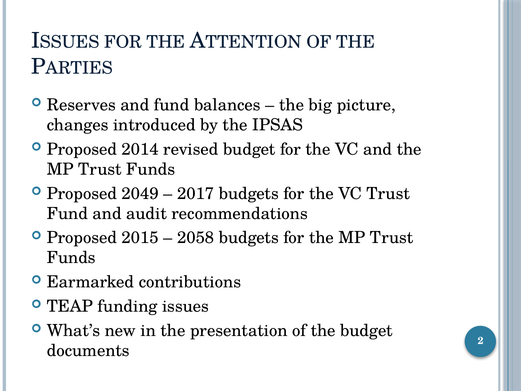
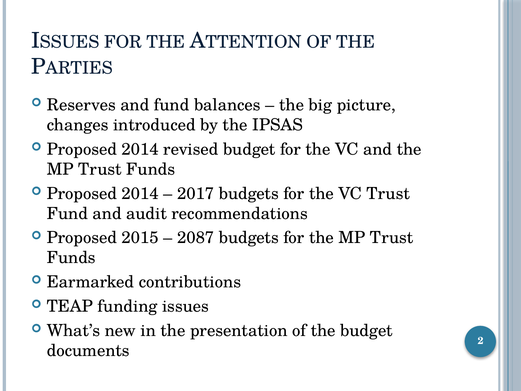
2049 at (140, 193): 2049 -> 2014
2058: 2058 -> 2087
